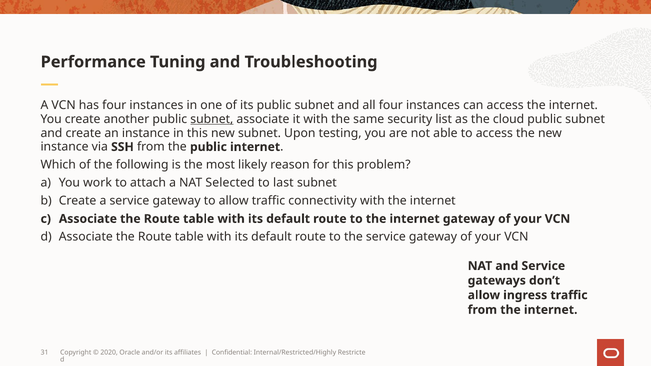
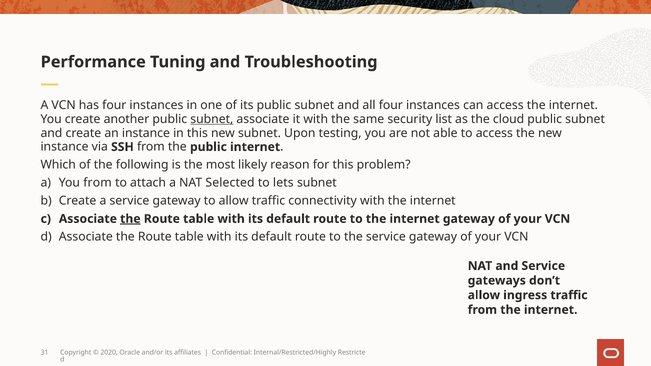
You work: work -> from
last: last -> lets
the at (130, 219) underline: none -> present
